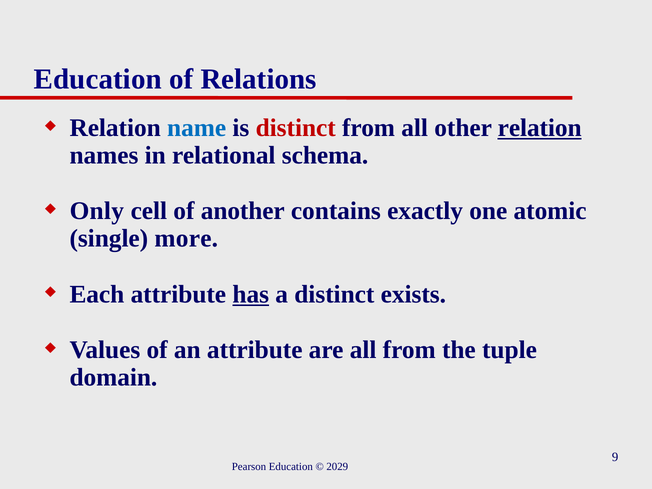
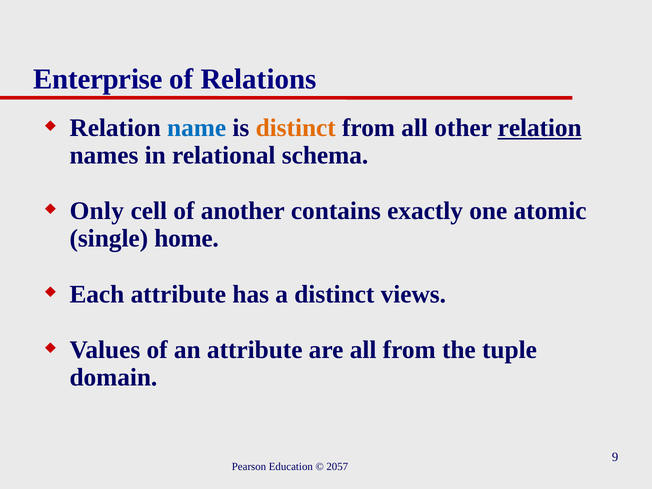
Education at (98, 79): Education -> Enterprise
distinct at (296, 128) colour: red -> orange
more: more -> home
has underline: present -> none
exists: exists -> views
2029: 2029 -> 2057
